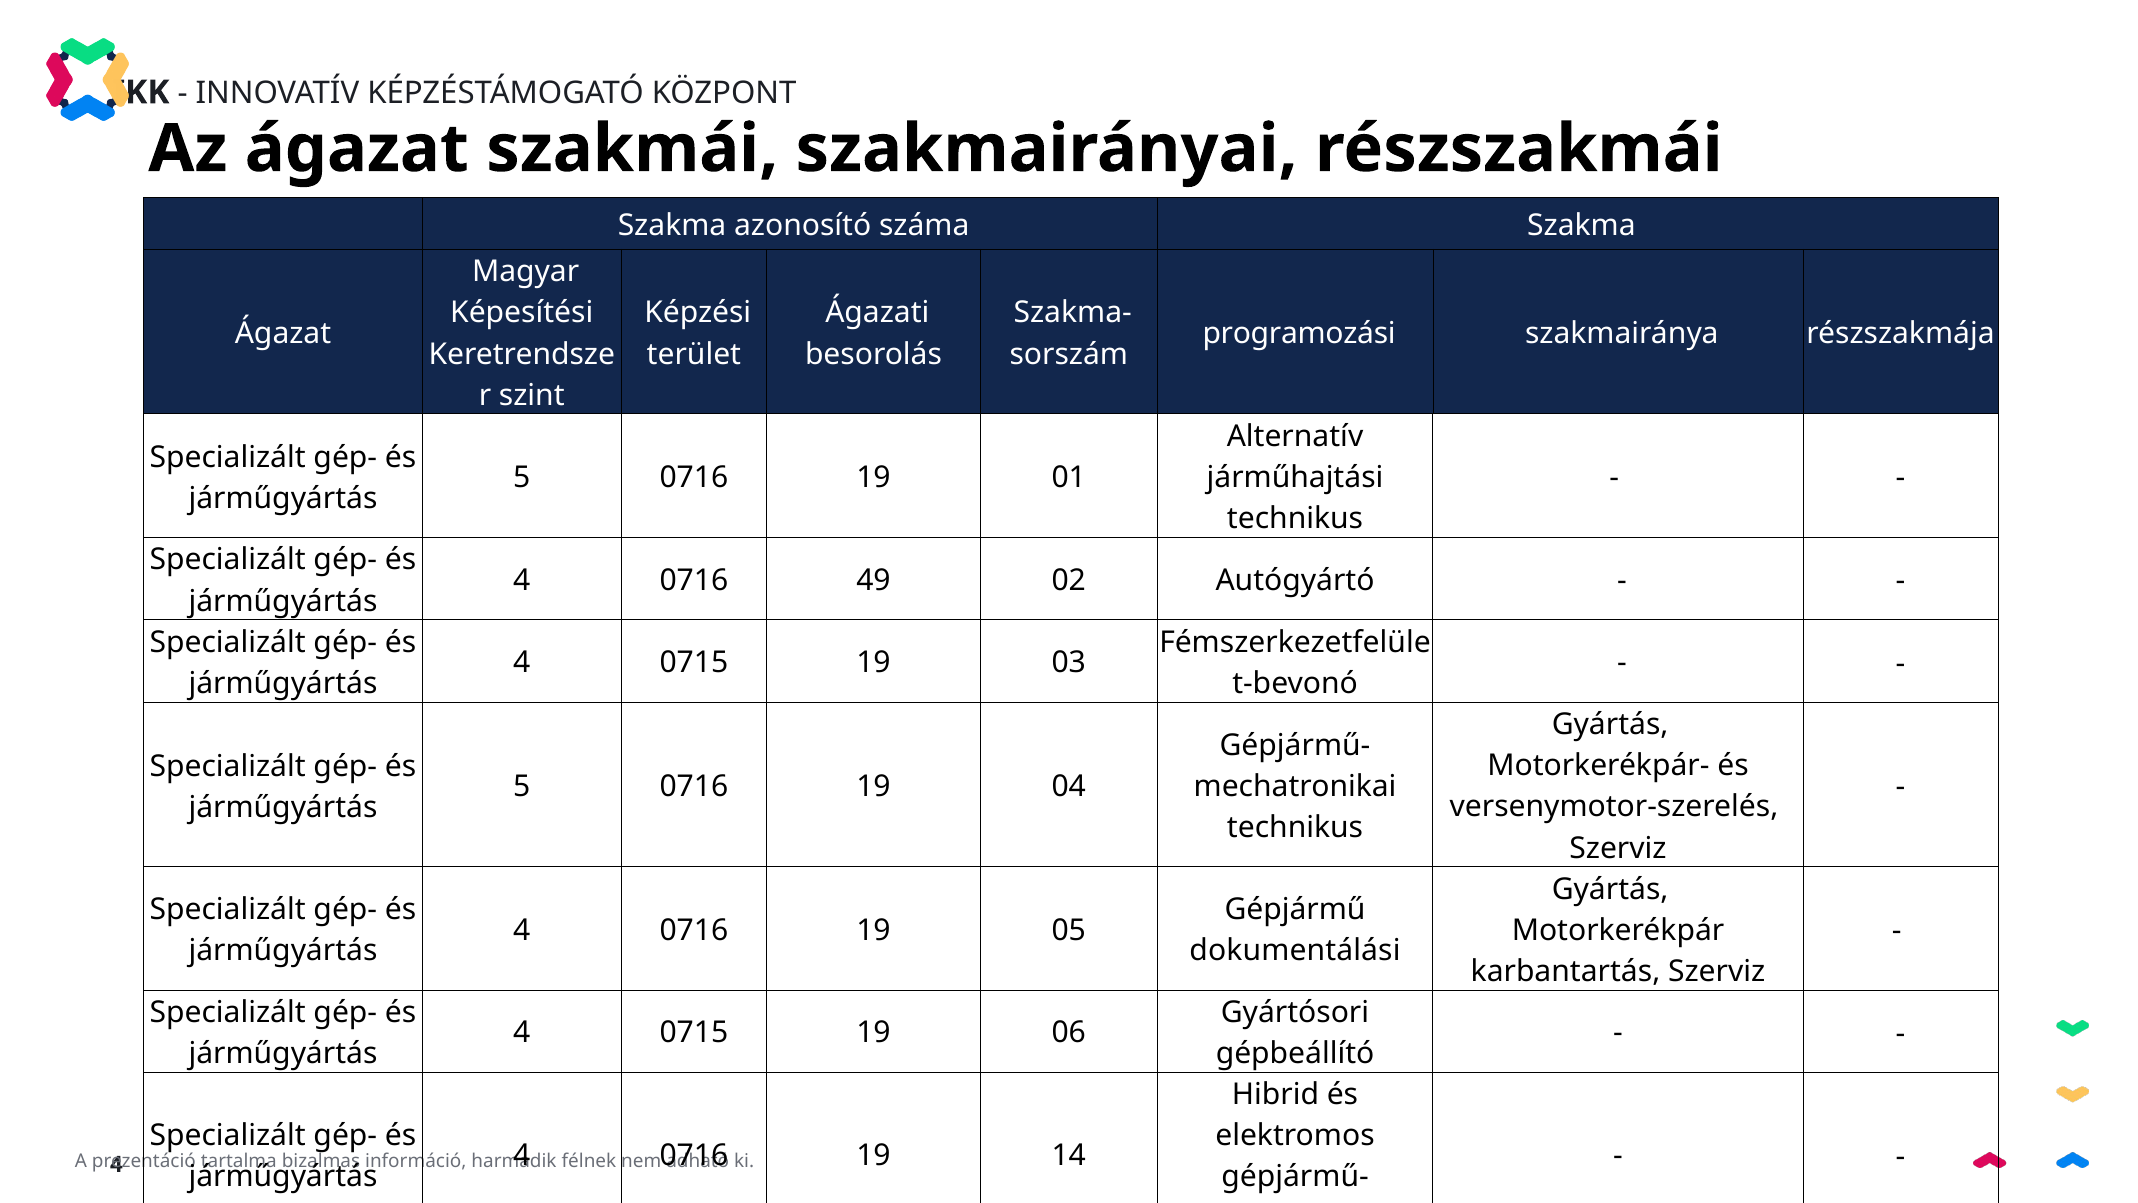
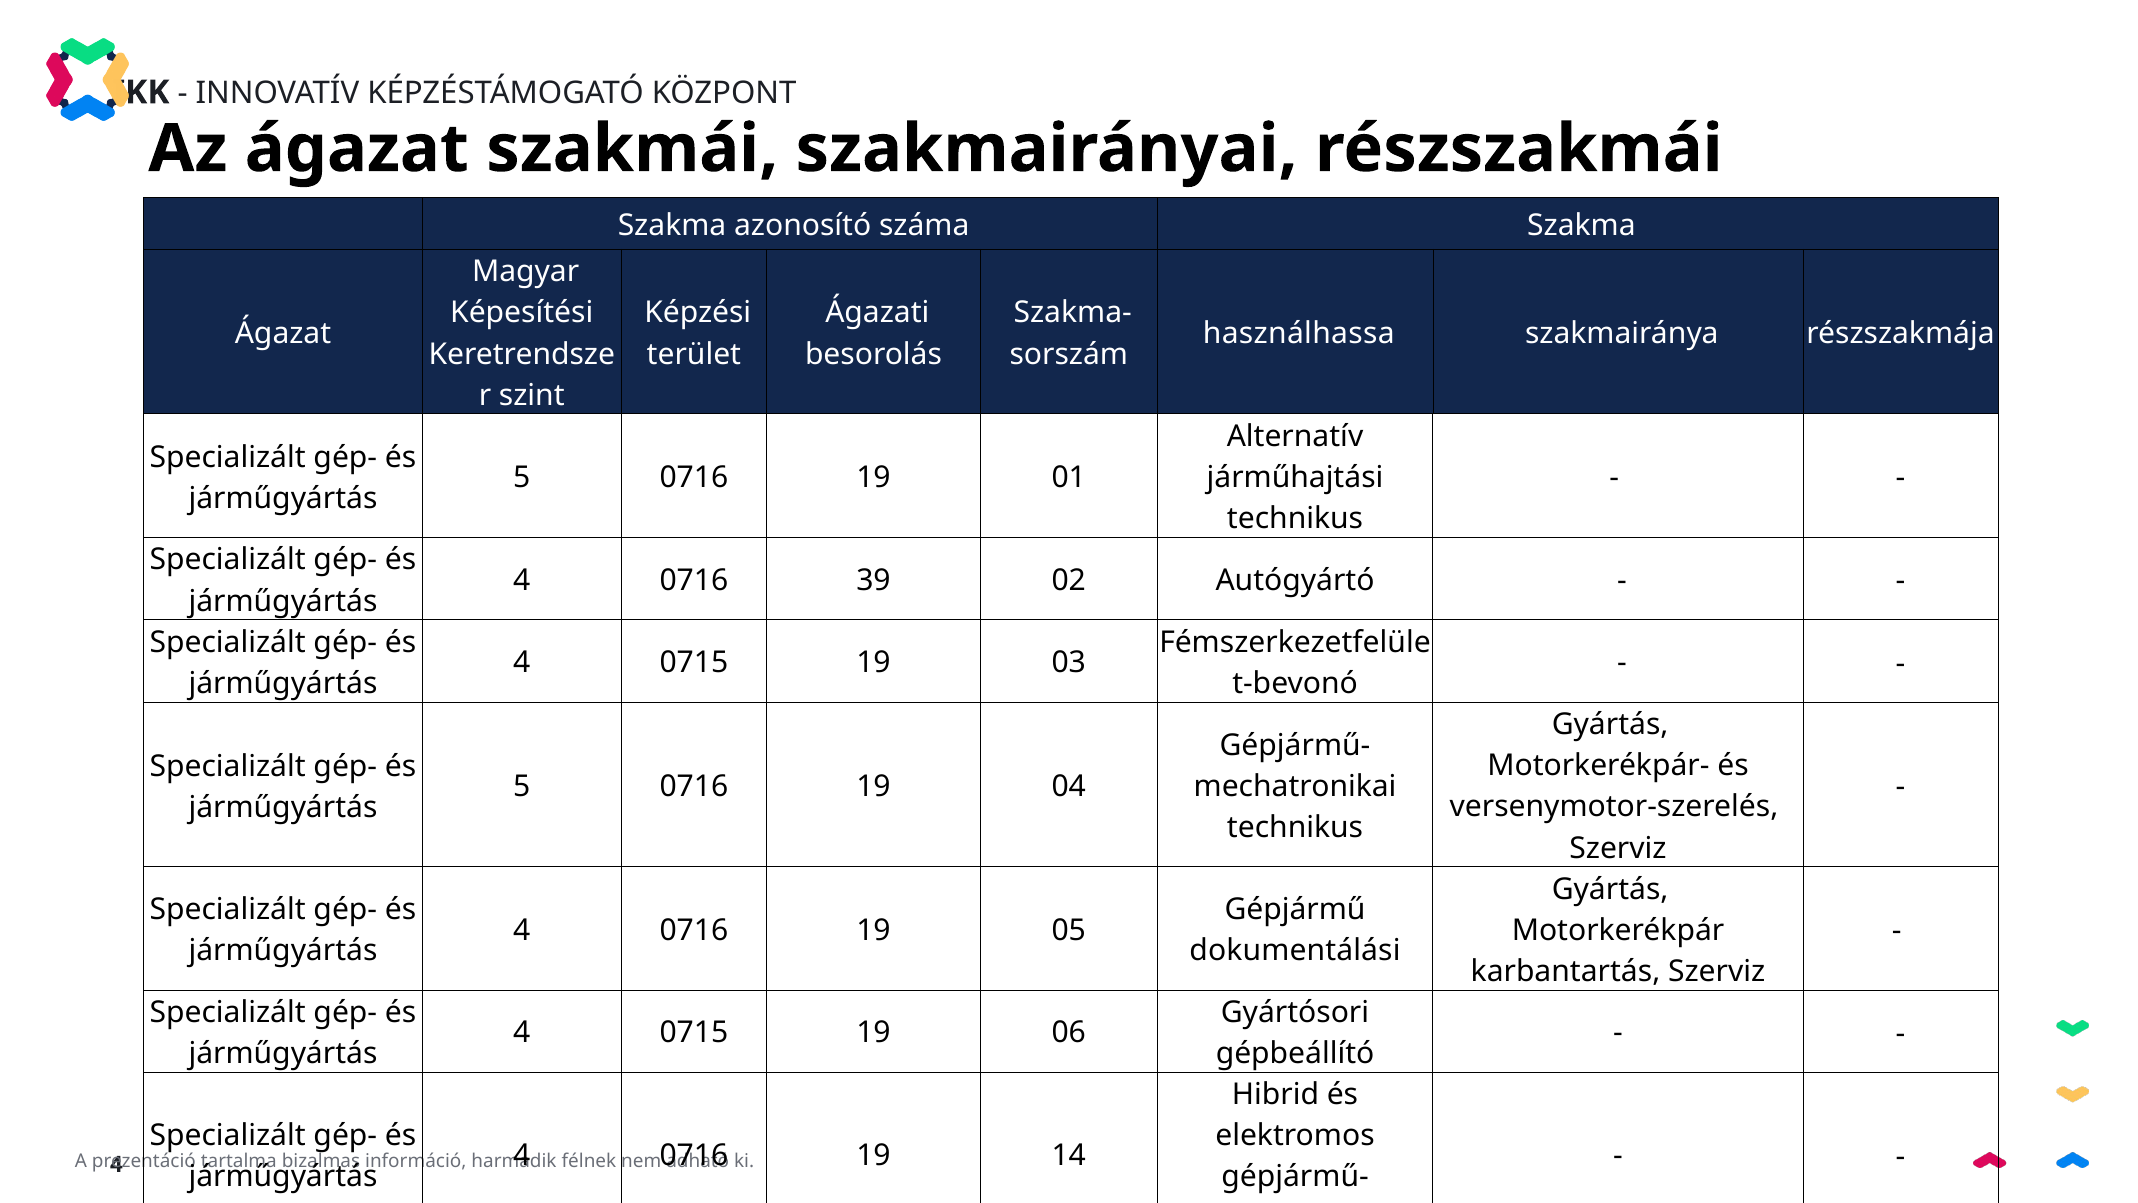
programozási: programozási -> használhassa
49: 49 -> 39
